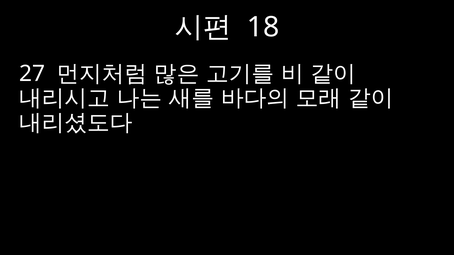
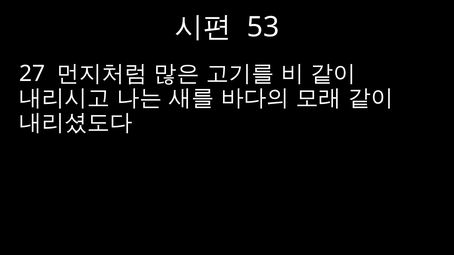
18: 18 -> 53
